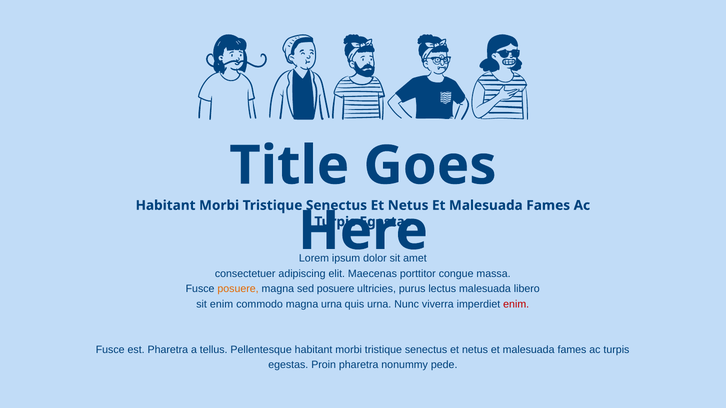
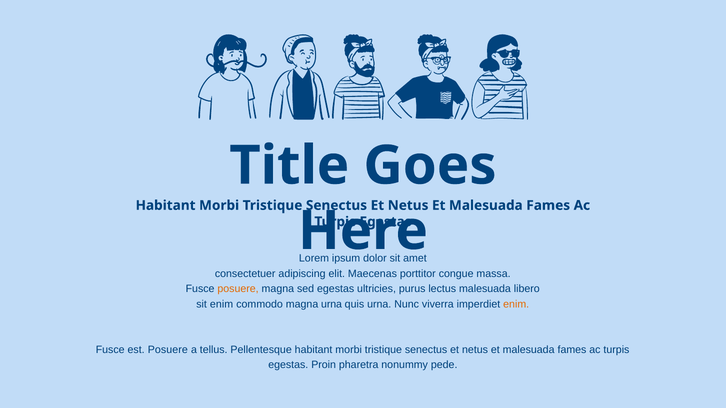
sed posuere: posuere -> egestas
enim at (516, 304) colour: red -> orange
est Pharetra: Pharetra -> Posuere
